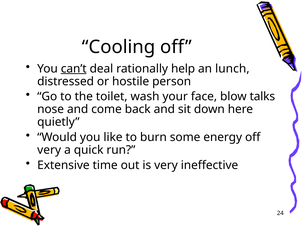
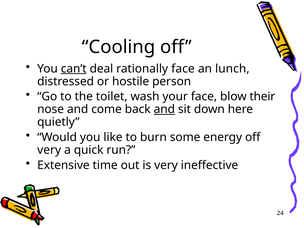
rationally help: help -> face
talks: talks -> their
and at (164, 109) underline: none -> present
